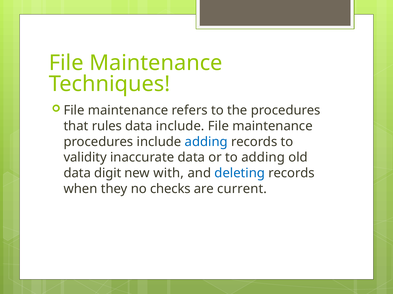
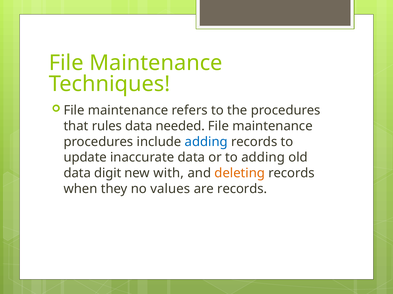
data include: include -> needed
validity: validity -> update
deleting colour: blue -> orange
checks: checks -> values
are current: current -> records
